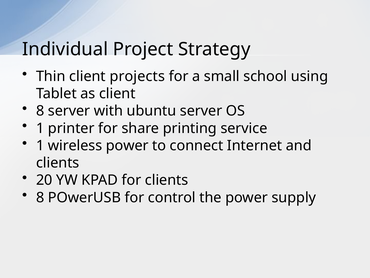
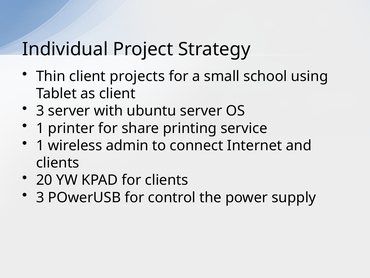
8 at (40, 111): 8 -> 3
wireless power: power -> admin
8 at (40, 197): 8 -> 3
